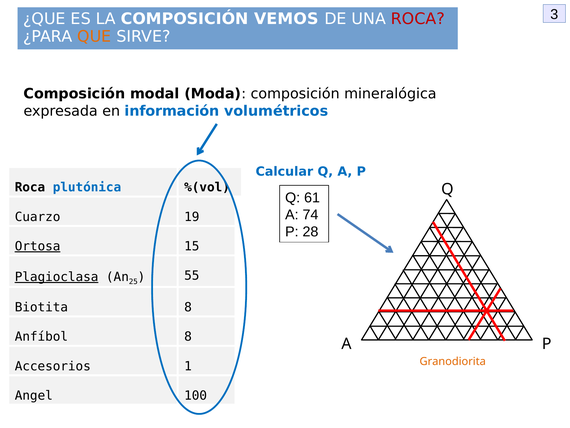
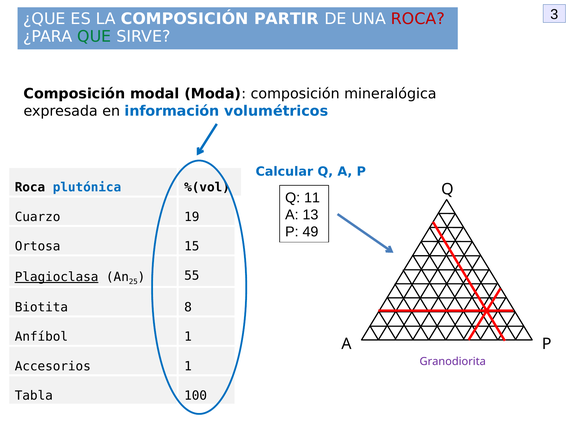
VEMOS: VEMOS -> PARTIR
QUE colour: orange -> green
61: 61 -> 11
74: 74 -> 13
28: 28 -> 49
Ortosa underline: present -> none
Anfíbol 8: 8 -> 1
Granodiorita colour: orange -> purple
Angel: Angel -> Tabla
